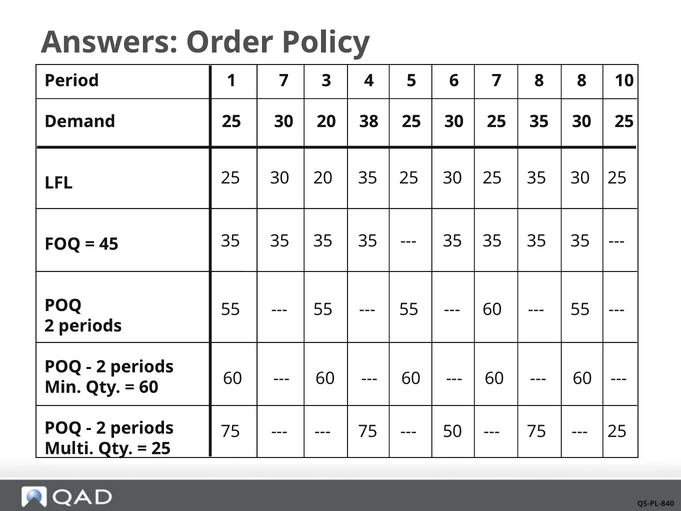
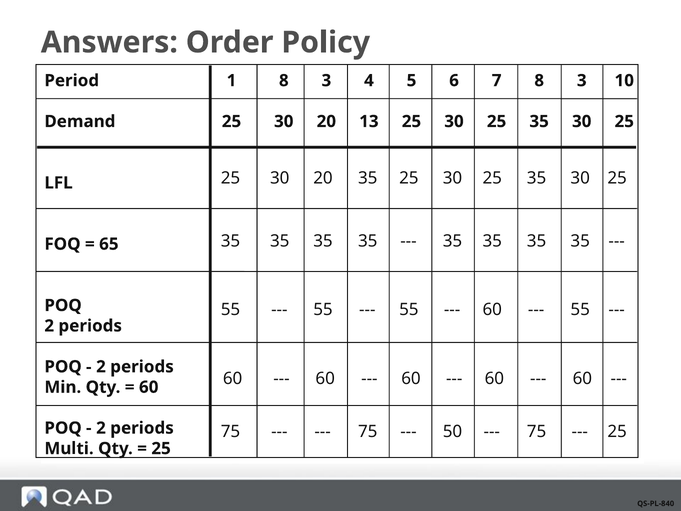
1 7: 7 -> 8
7 8 8: 8 -> 3
38: 38 -> 13
45: 45 -> 65
